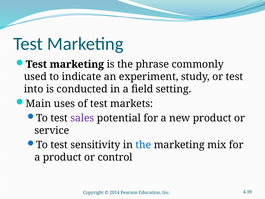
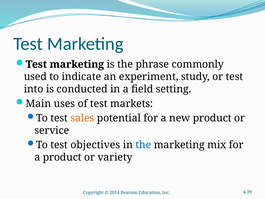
sales colour: purple -> orange
sensitivity: sensitivity -> objectives
control: control -> variety
